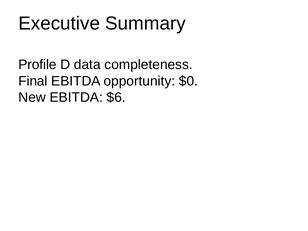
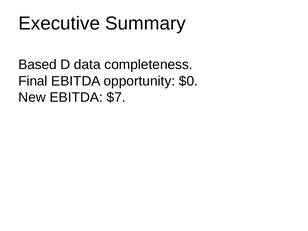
Profile: Profile -> Based
$6: $6 -> $7
